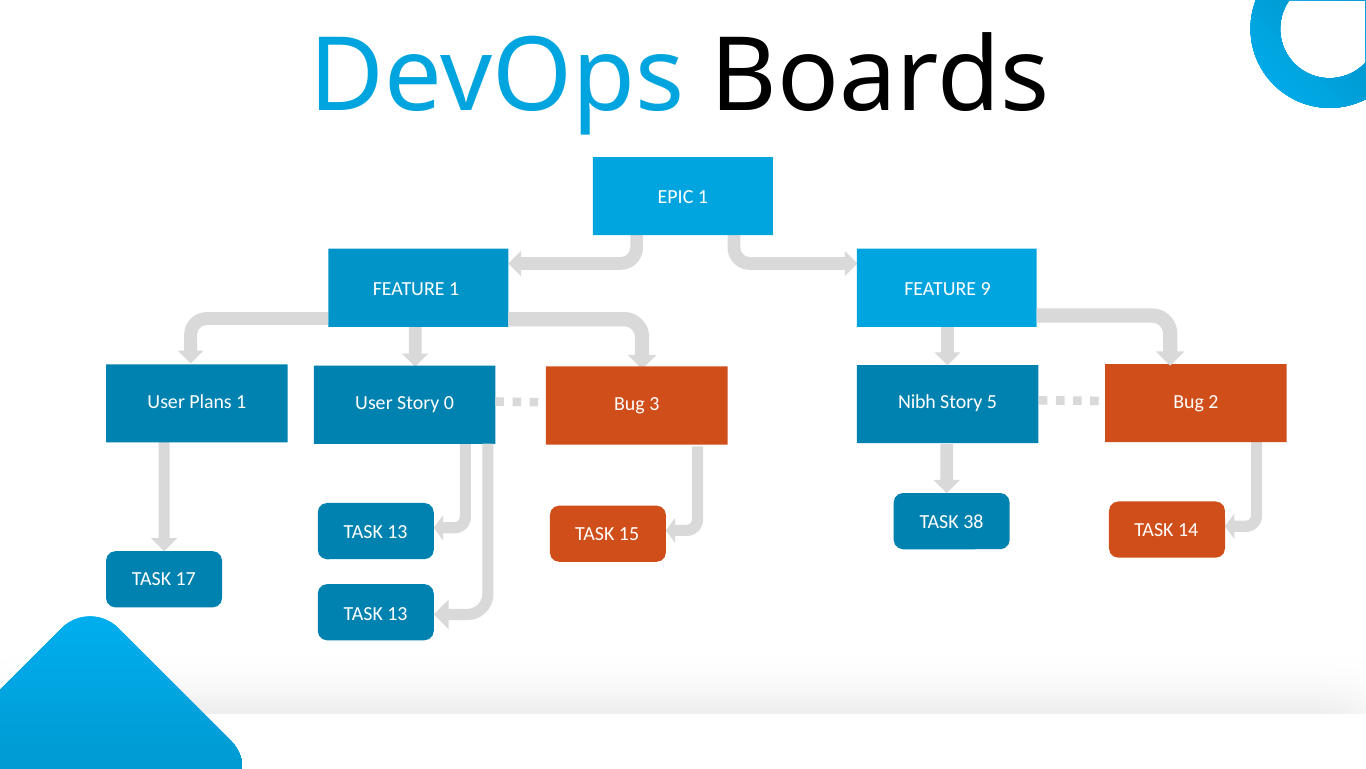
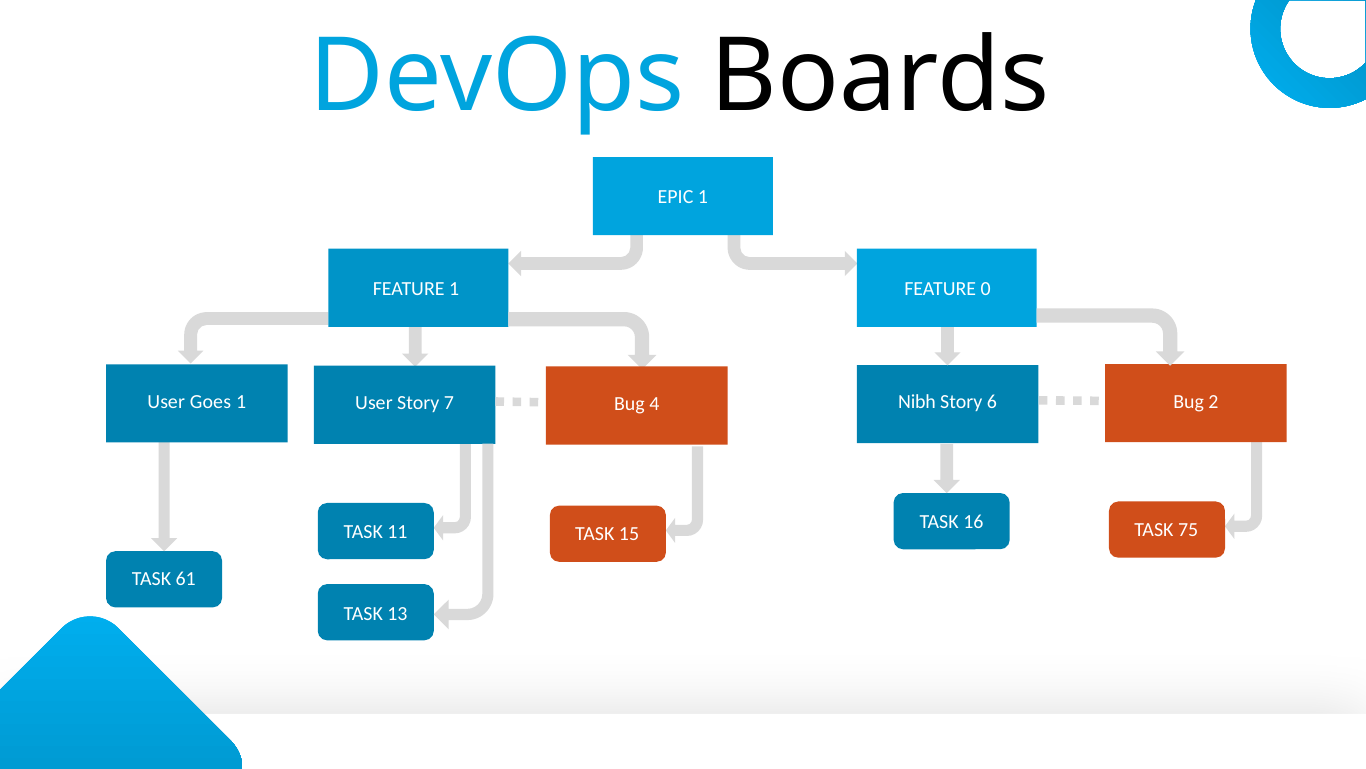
9: 9 -> 0
Plans: Plans -> Goes
5: 5 -> 6
0: 0 -> 7
3: 3 -> 4
38: 38 -> 16
14: 14 -> 75
13 at (397, 532): 13 -> 11
17: 17 -> 61
